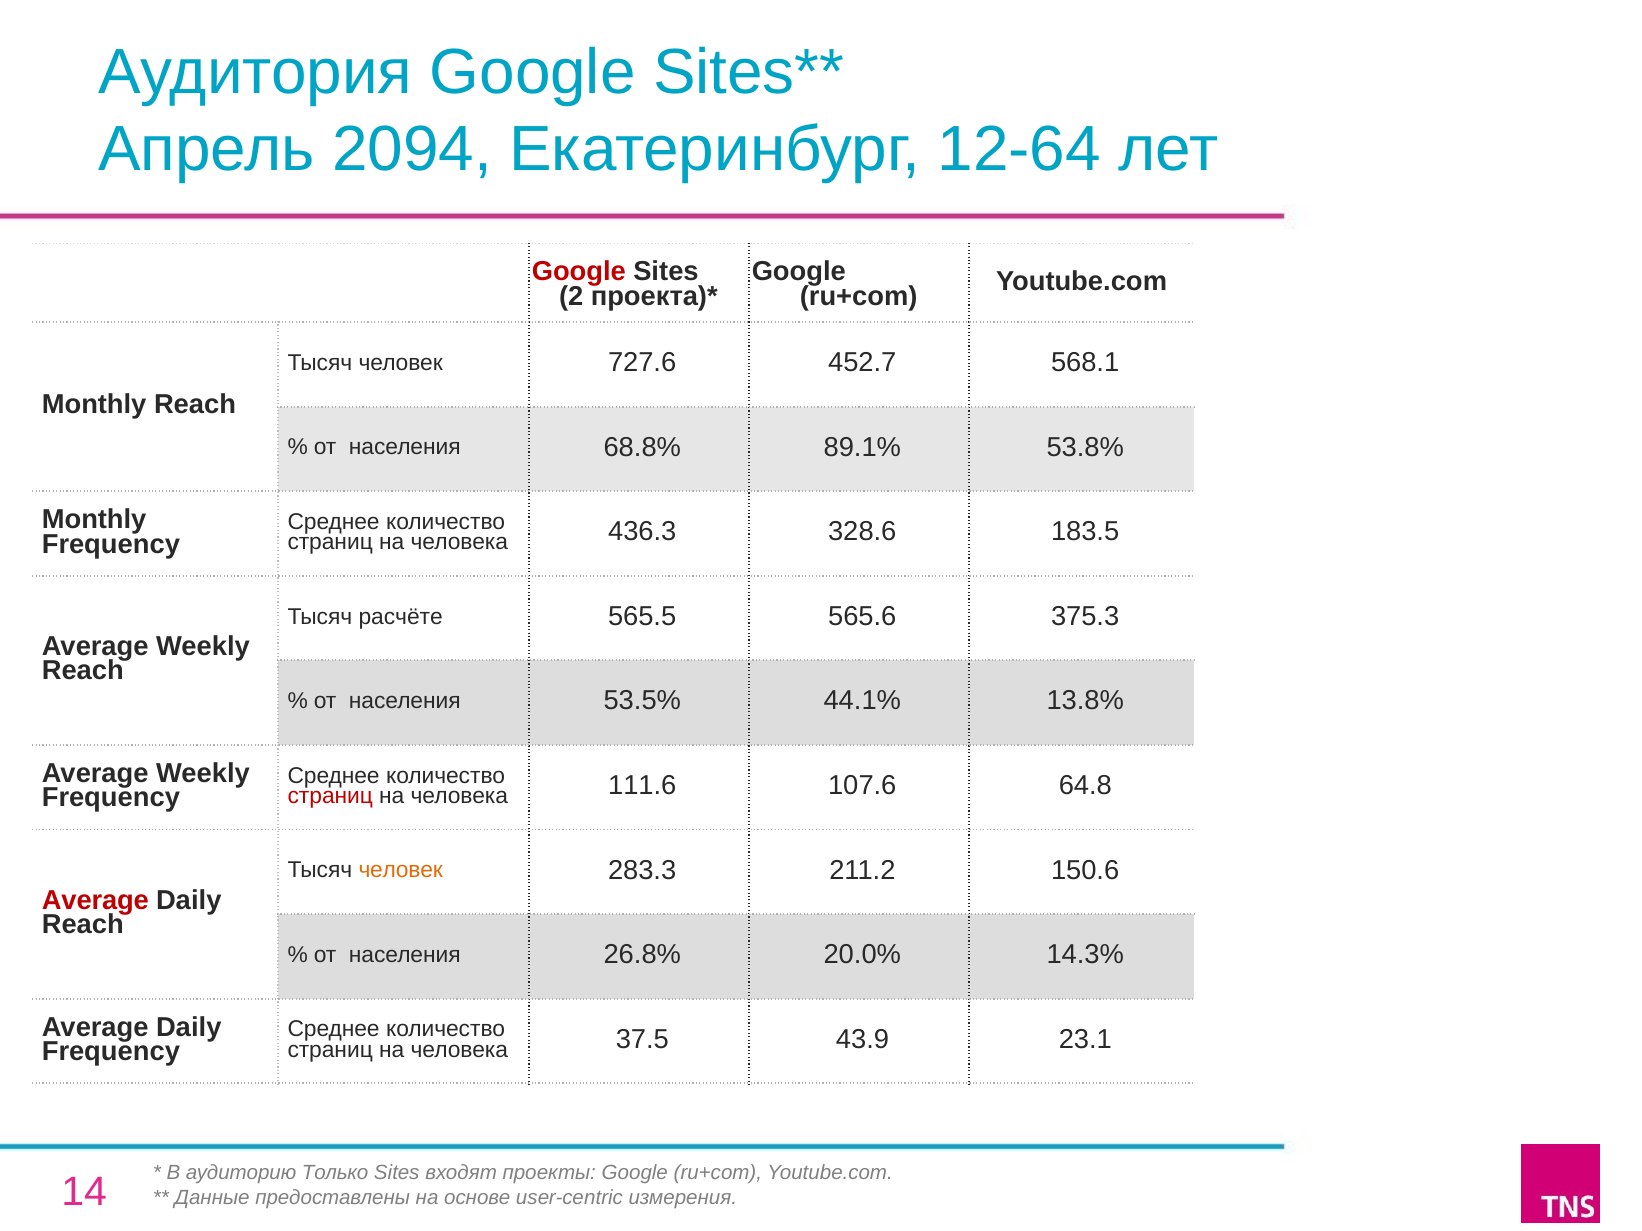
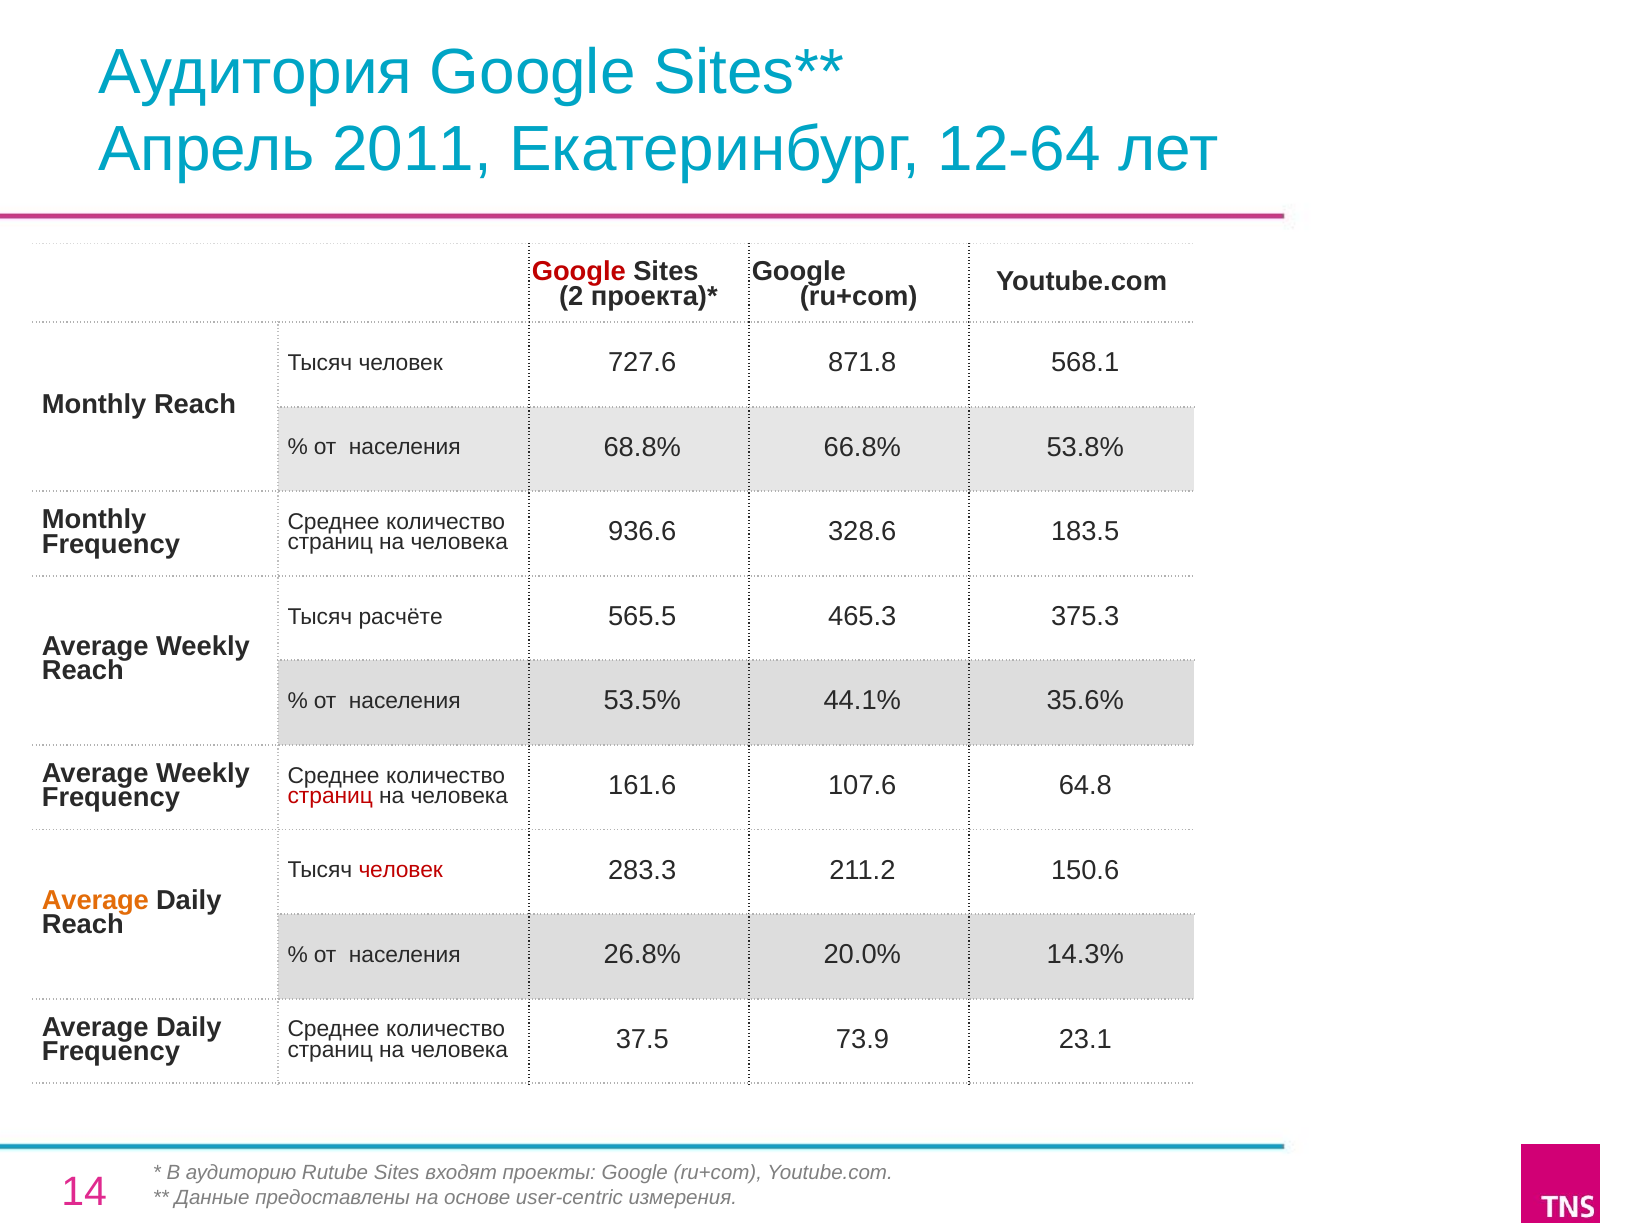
2094: 2094 -> 2011
452.7: 452.7 -> 871.8
89.1%: 89.1% -> 66.8%
436.3: 436.3 -> 936.6
565.6: 565.6 -> 465.3
13.8%: 13.8% -> 35.6%
111.6: 111.6 -> 161.6
человек at (401, 871) colour: orange -> red
Average at (95, 901) colour: red -> orange
43.9: 43.9 -> 73.9
Только: Только -> Rutube
